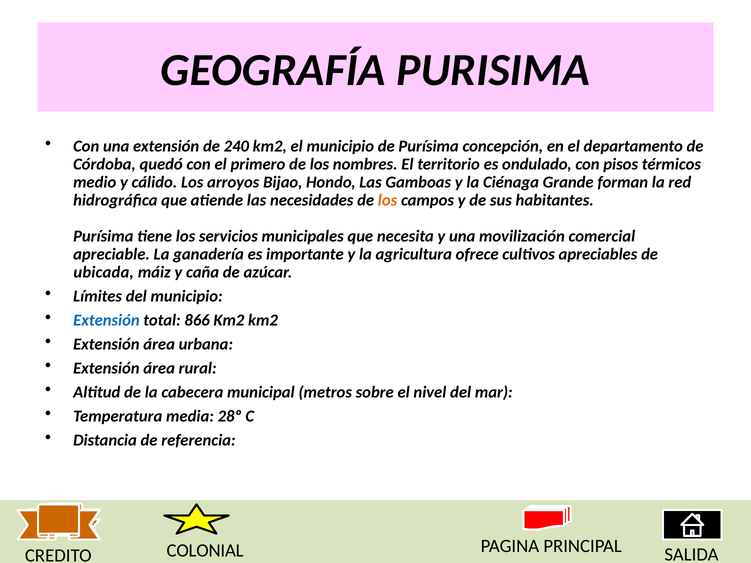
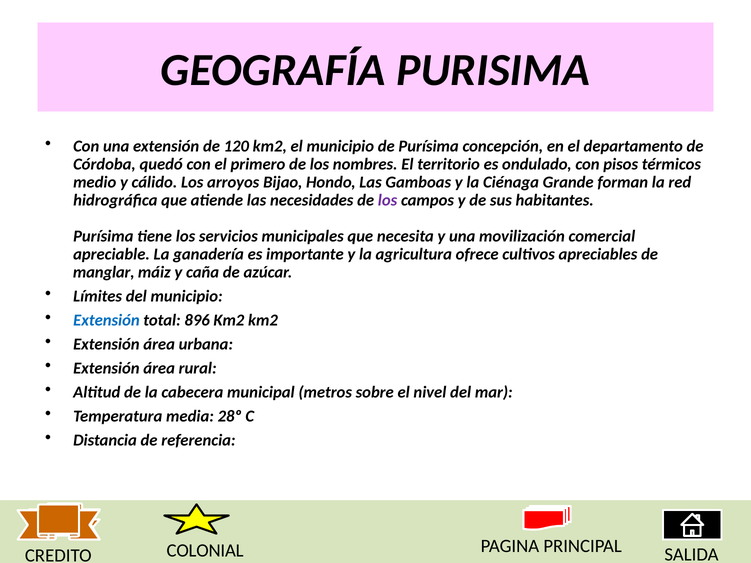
240: 240 -> 120
los at (388, 200) colour: orange -> purple
ubicada: ubicada -> manglar
866: 866 -> 896
